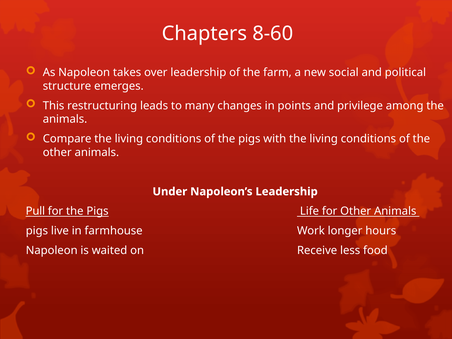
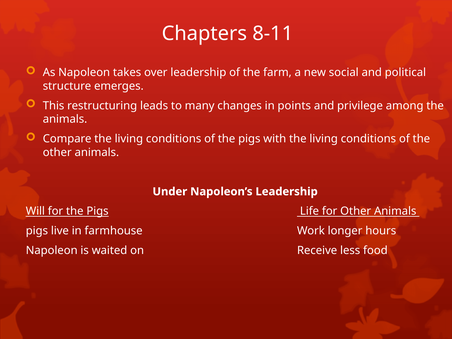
8-60: 8-60 -> 8-11
Pull: Pull -> Will
